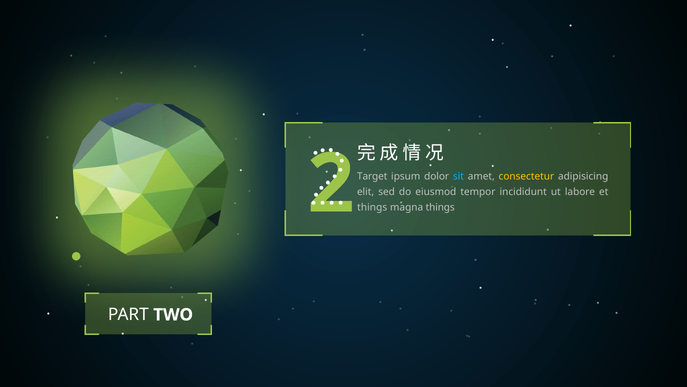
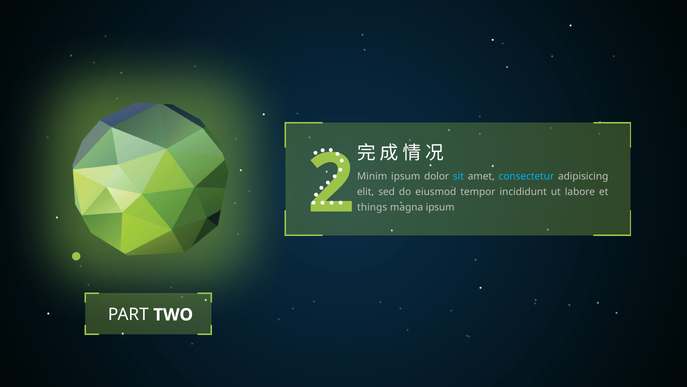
Target: Target -> Minim
consectetur colour: yellow -> light blue
magna things: things -> ipsum
